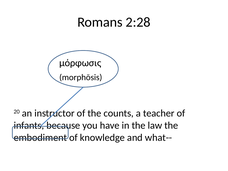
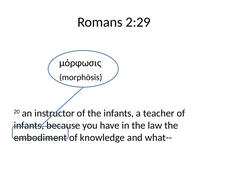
2:28: 2:28 -> 2:29
the counts: counts -> infants
